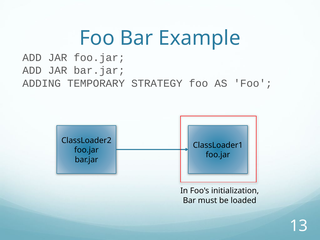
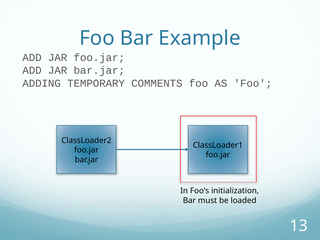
STRATEGY: STRATEGY -> COMMENTS
